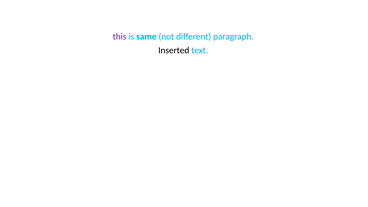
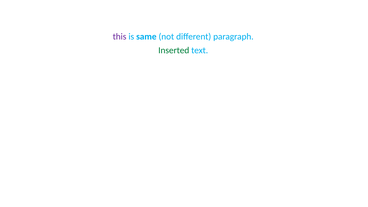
Inserted colour: black -> green
